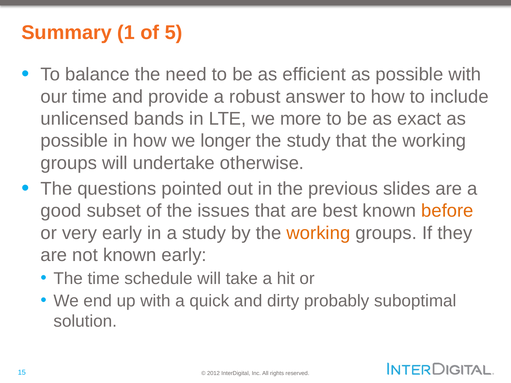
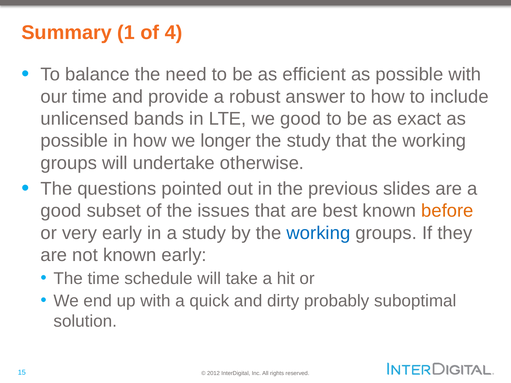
5: 5 -> 4
we more: more -> good
working at (318, 233) colour: orange -> blue
